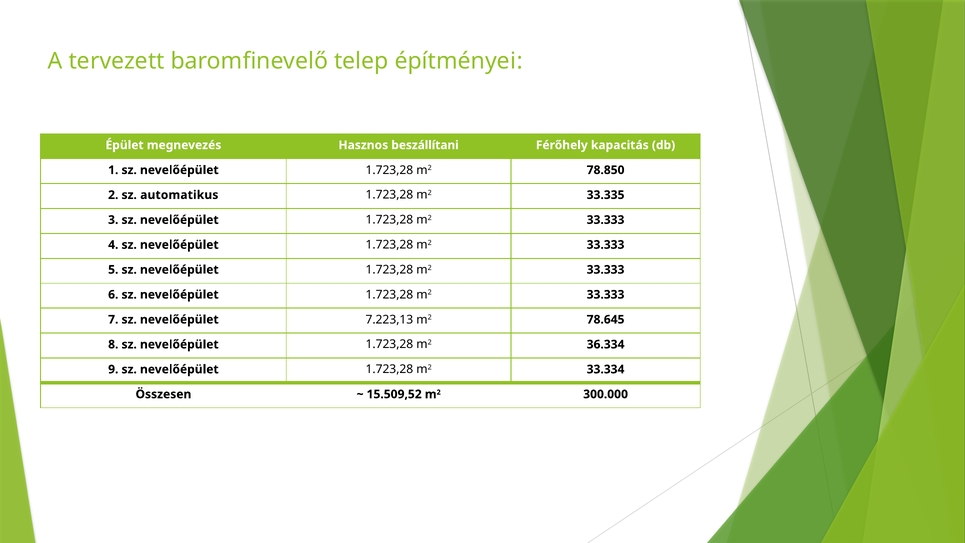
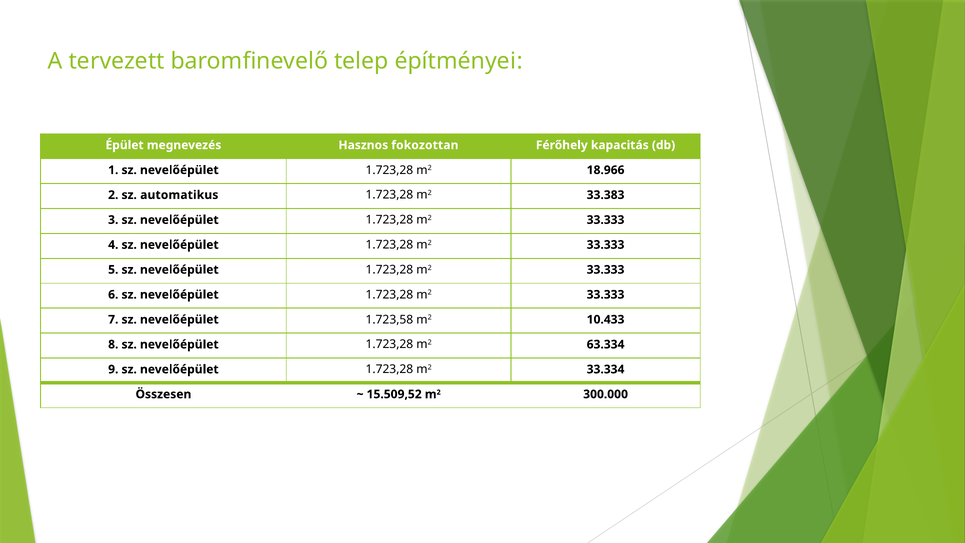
beszállítani: beszállítani -> fokozottan
78.850: 78.850 -> 18.966
33.335: 33.335 -> 33.383
7.223,13: 7.223,13 -> 1.723,58
78.645: 78.645 -> 10.433
36.334: 36.334 -> 63.334
